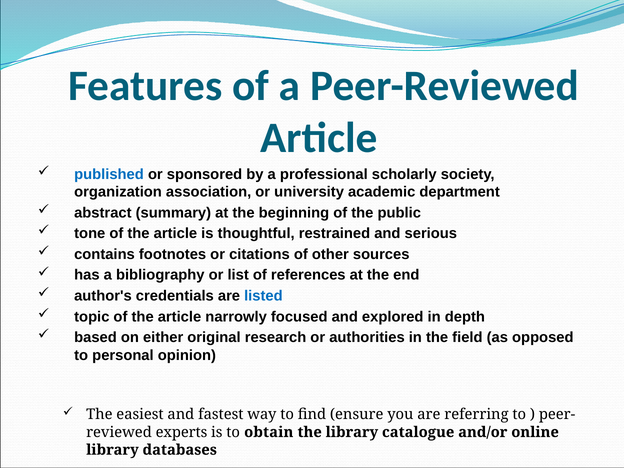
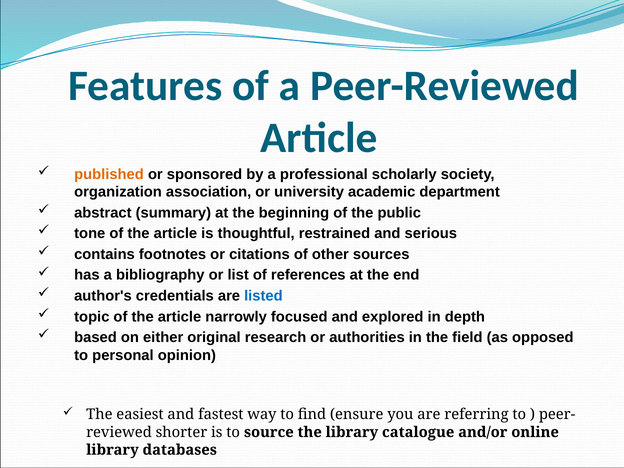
published colour: blue -> orange
experts: experts -> shorter
obtain: obtain -> source
